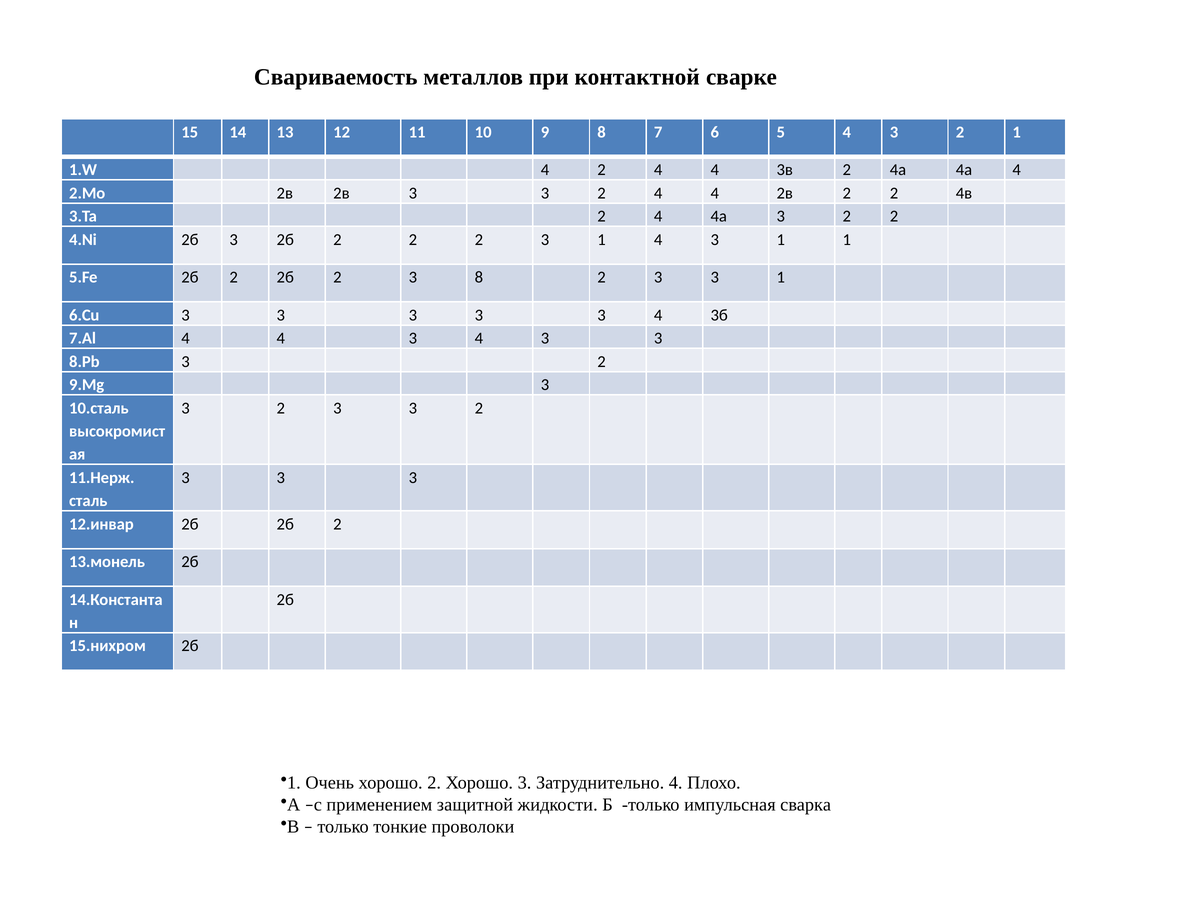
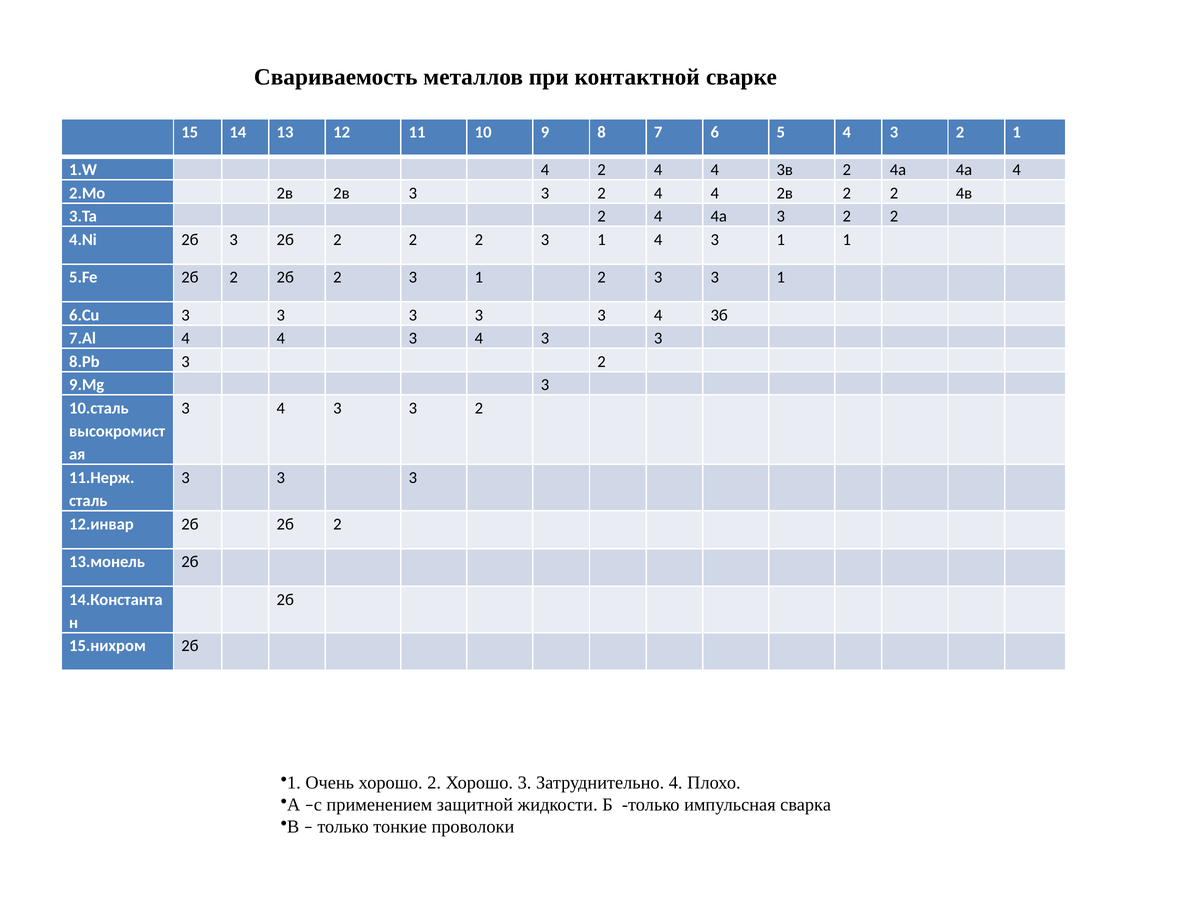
2б 2 3 8: 8 -> 1
2 at (281, 408): 2 -> 4
